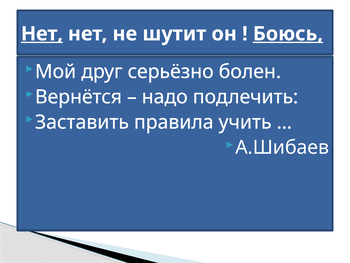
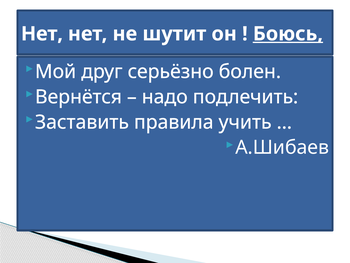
Нет at (42, 34) underline: present -> none
